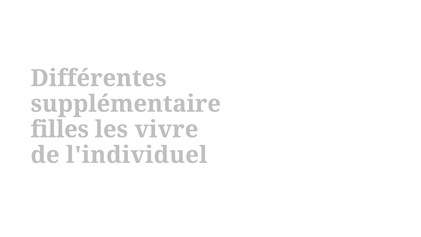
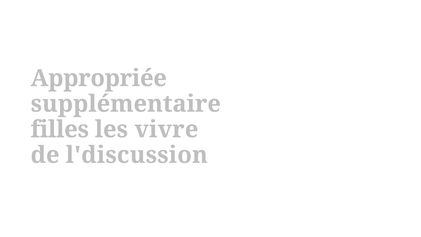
Différentes: Différentes -> Appropriée
l'individuel: l'individuel -> l'discussion
